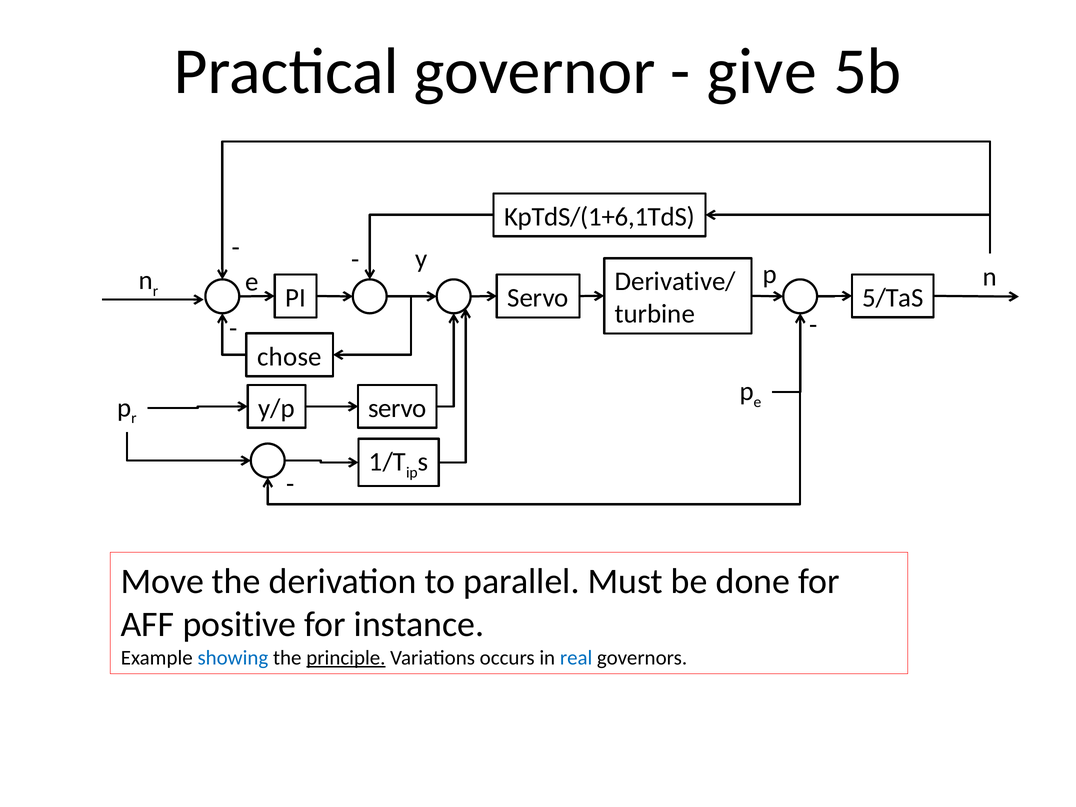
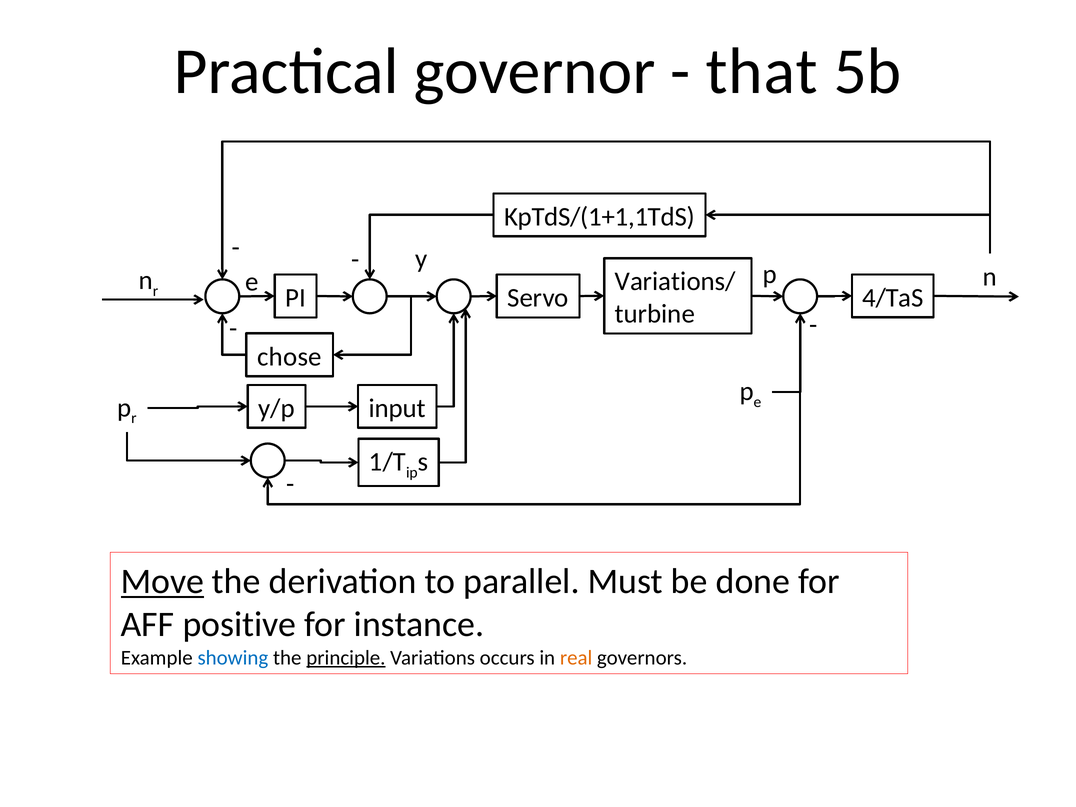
give: give -> that
KpTdS/(1+6,1TdS: KpTdS/(1+6,1TdS -> KpTdS/(1+1,1TdS
Derivative/: Derivative/ -> Variations/
5/TaS: 5/TaS -> 4/TaS
y/p servo: servo -> input
Move underline: none -> present
real colour: blue -> orange
